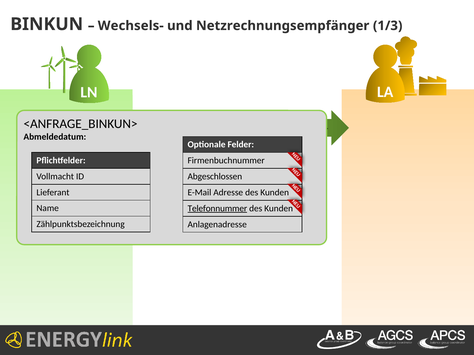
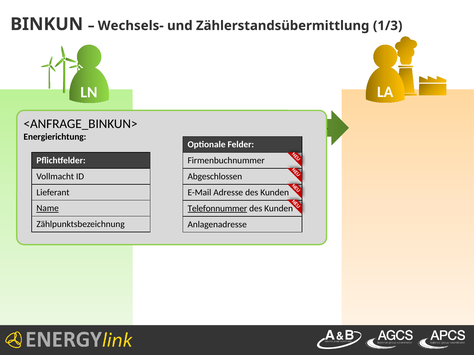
Netzrechnungsempfänger: Netzrechnungsempfänger -> Zählerstandsübermittlung
Abmeldedatum: Abmeldedatum -> Energierichtung
Name underline: none -> present
